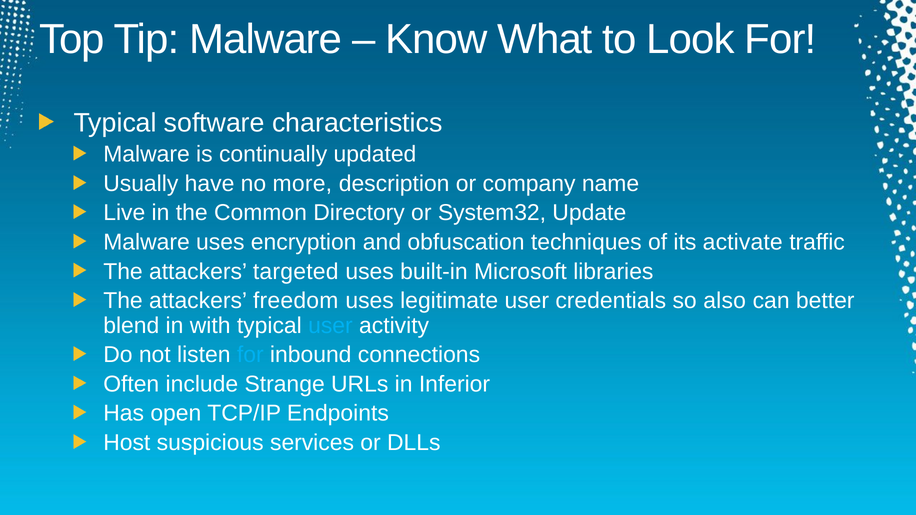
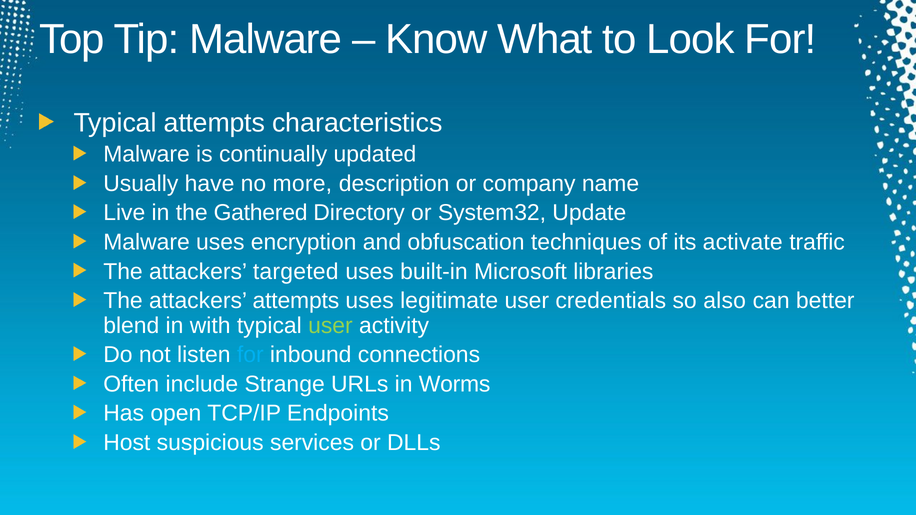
Typical software: software -> attempts
Common: Common -> Gathered
attackers freedom: freedom -> attempts
user at (330, 326) colour: light blue -> light green
Inferior: Inferior -> Worms
